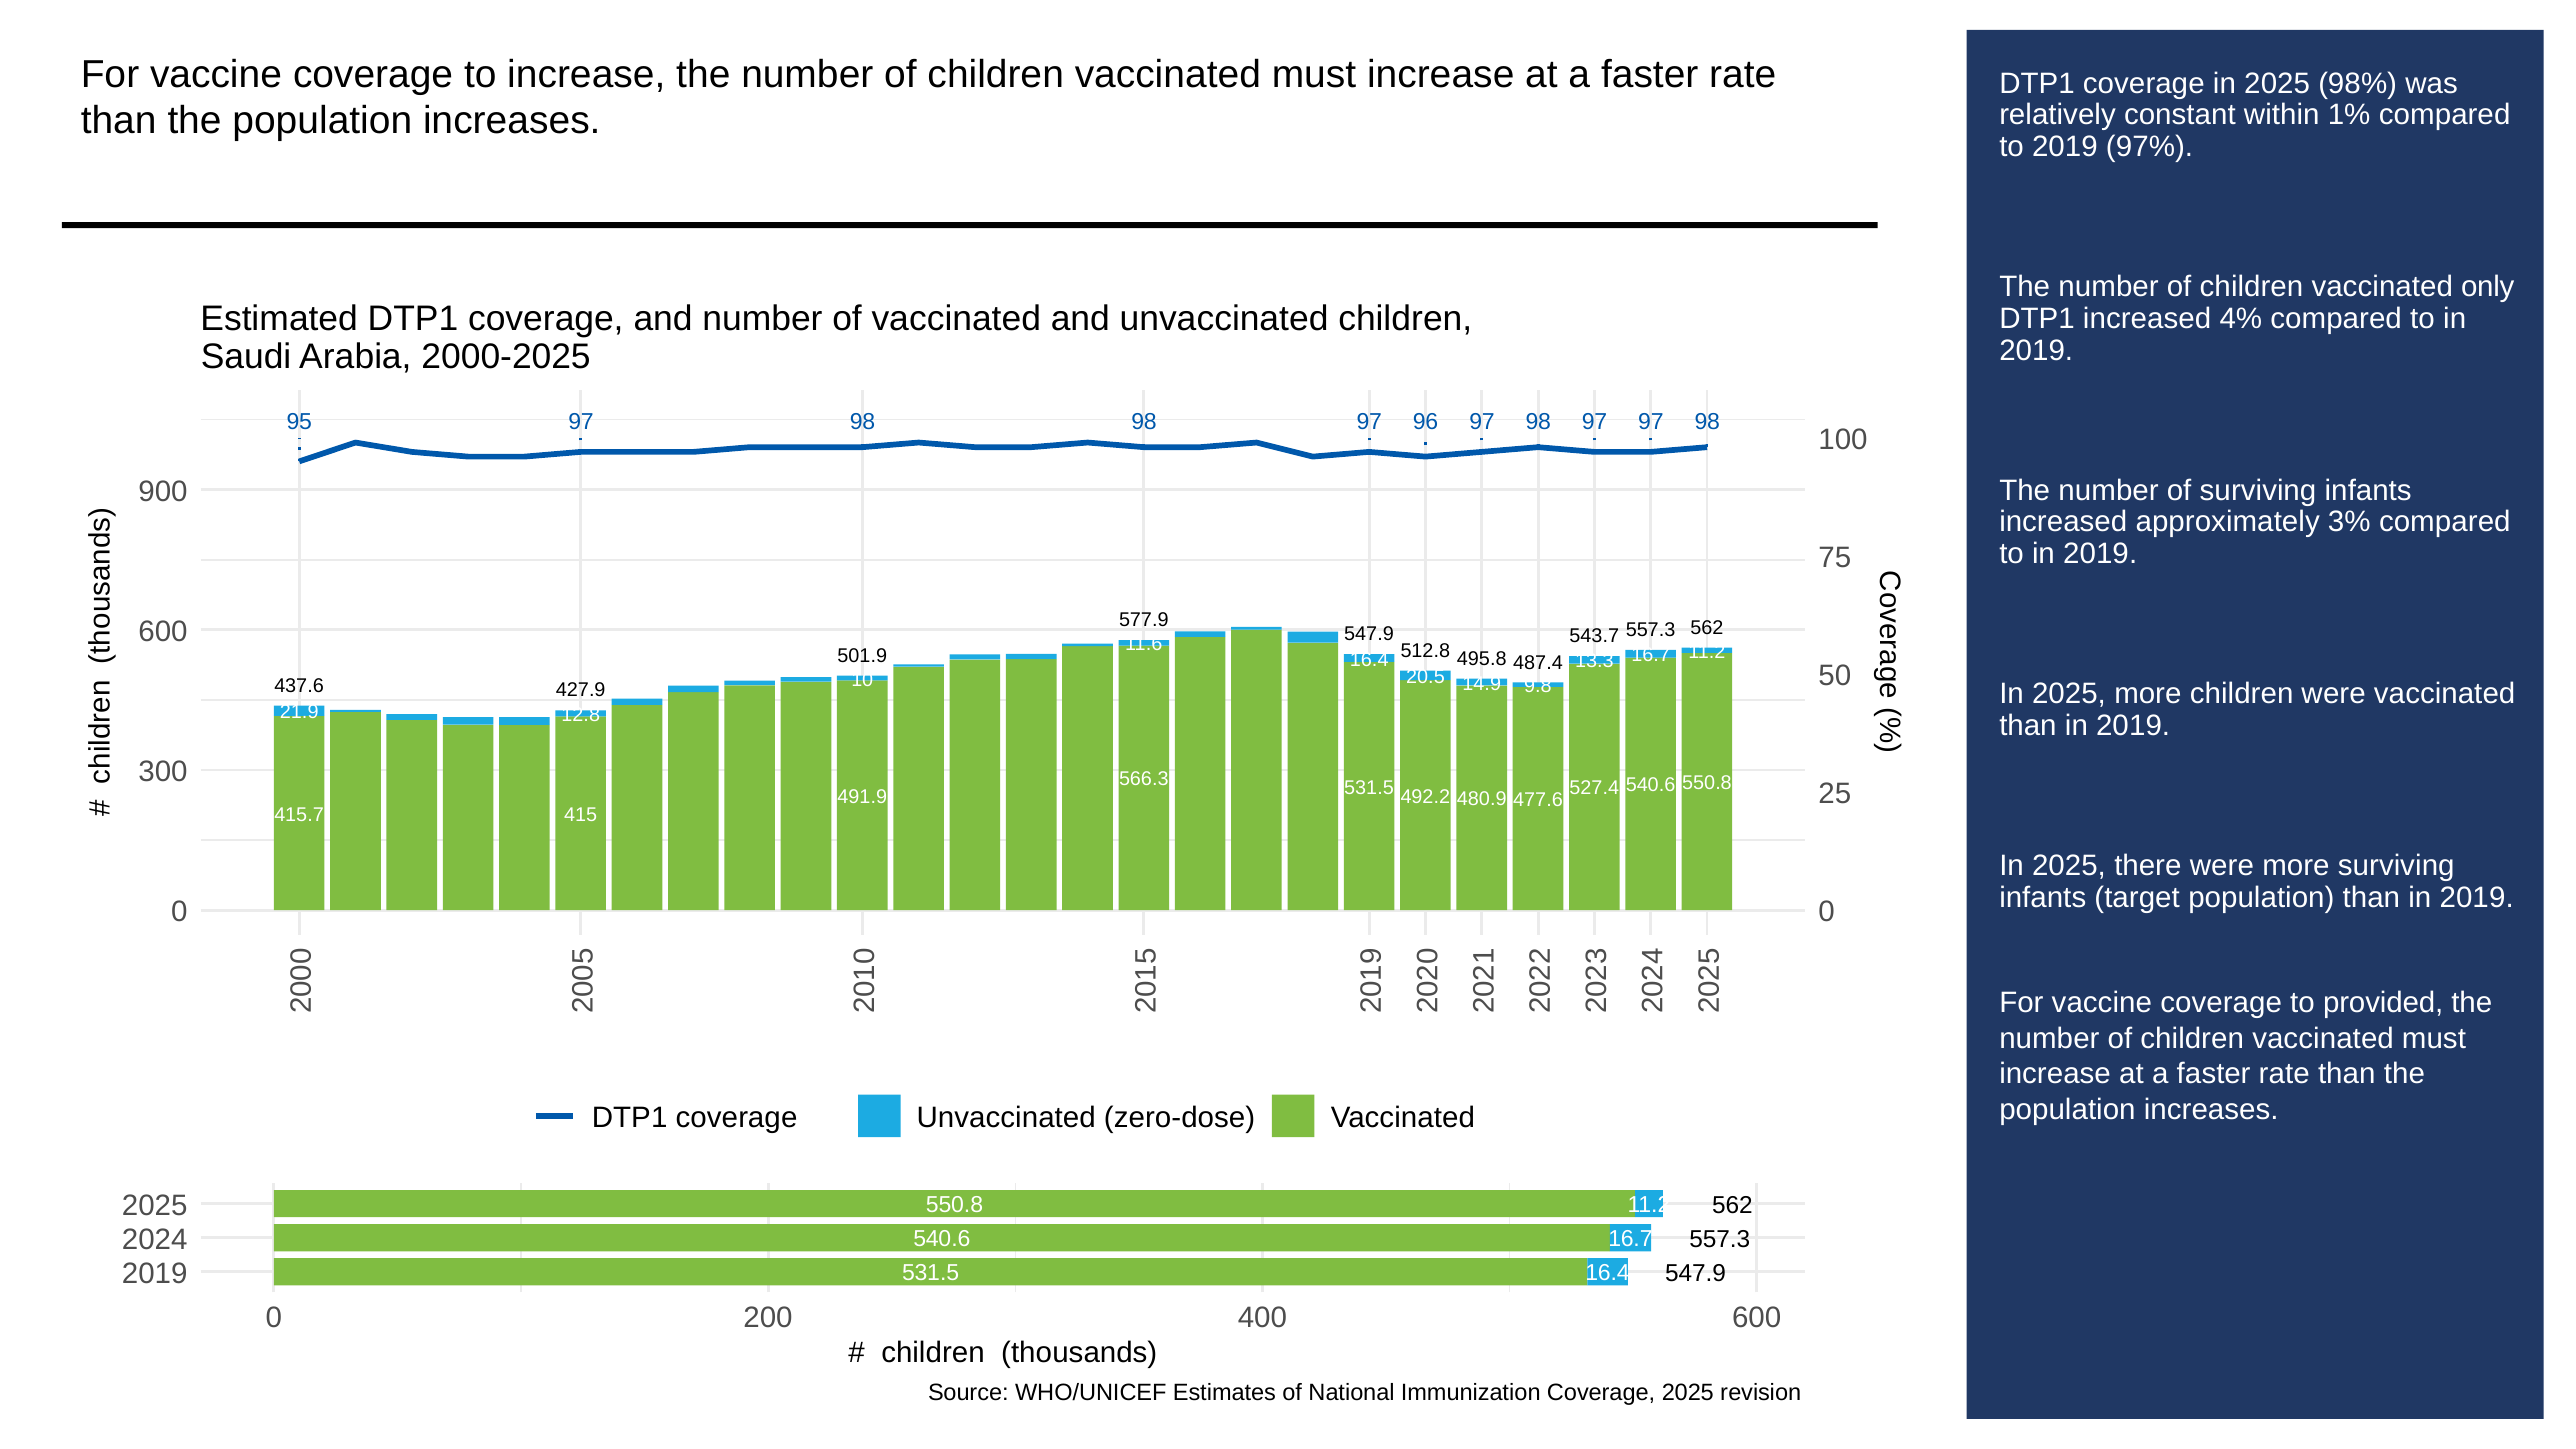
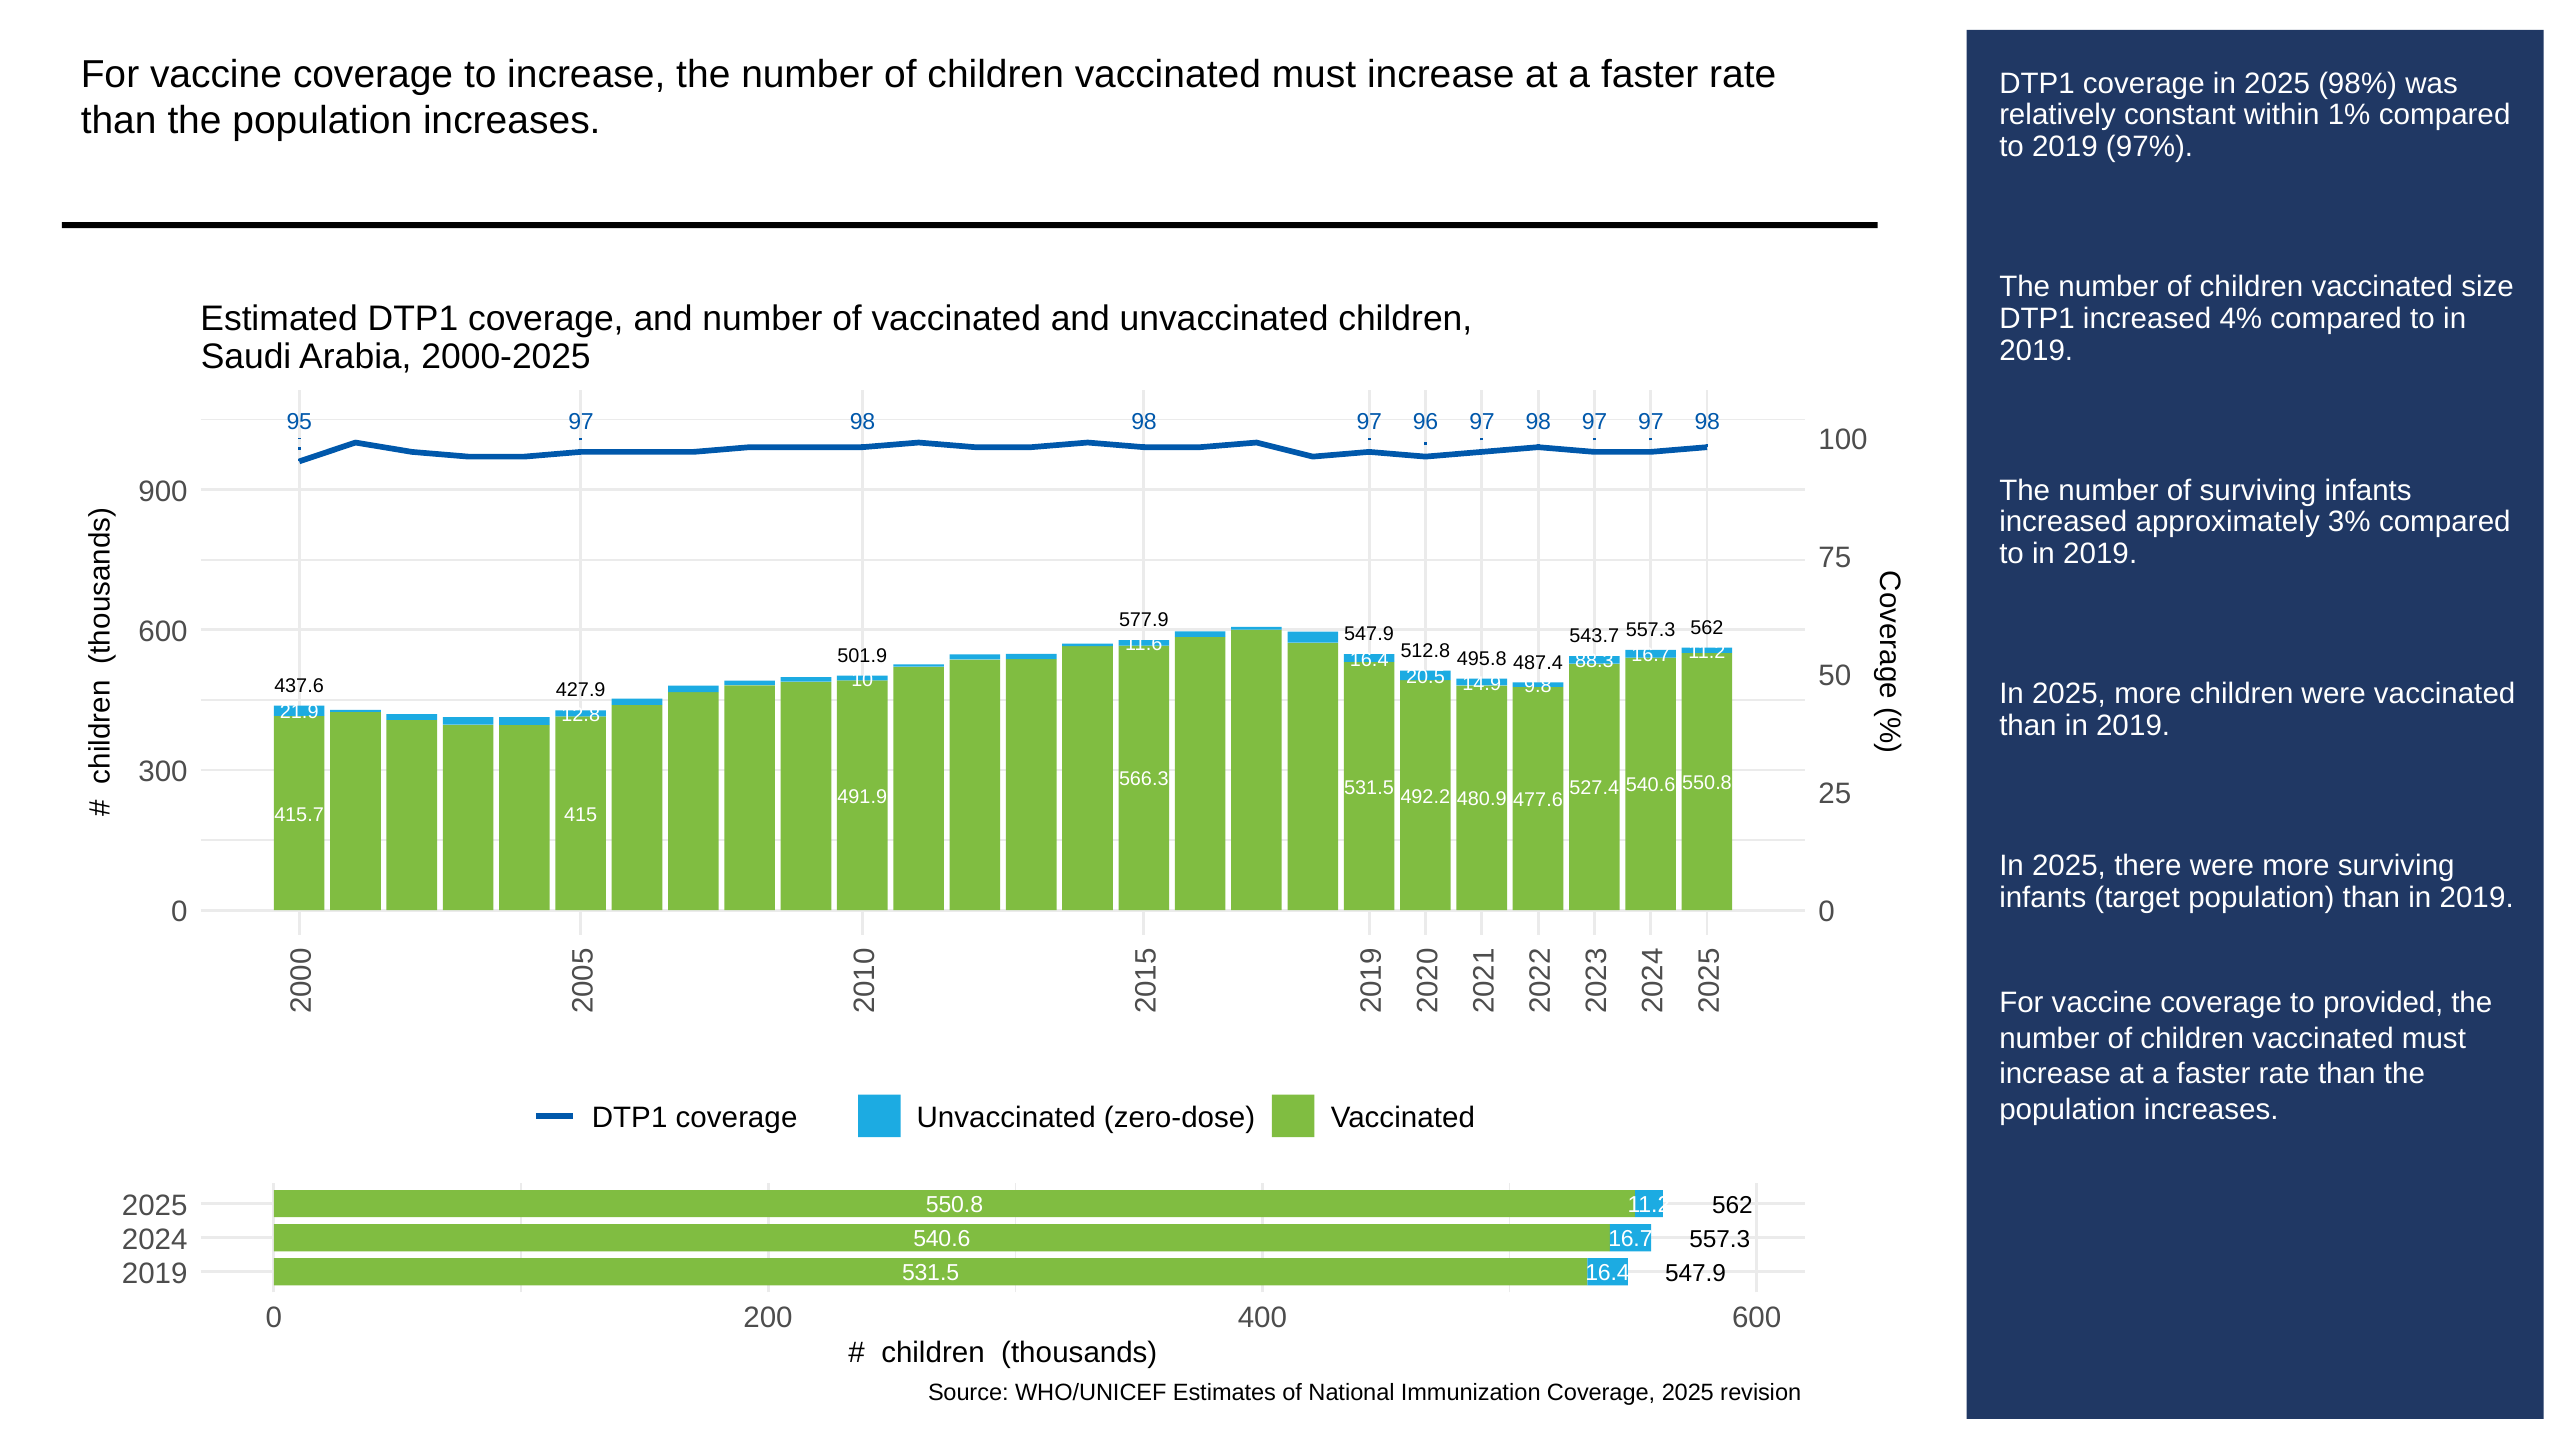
only: only -> size
13.3: 13.3 -> 88.3
